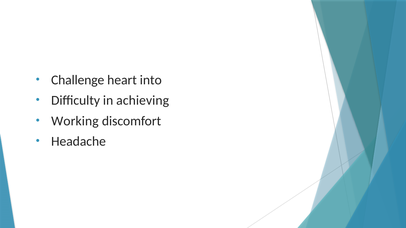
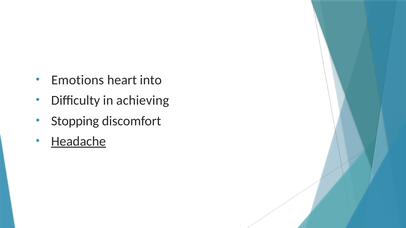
Challenge: Challenge -> Emotions
Working: Working -> Stopping
Headache underline: none -> present
